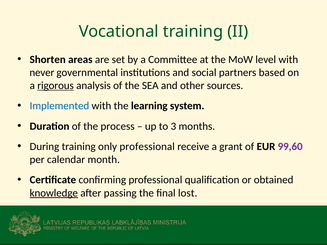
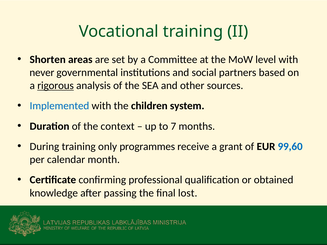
learning: learning -> children
process: process -> context
3: 3 -> 7
only professional: professional -> programmes
99,60 colour: purple -> blue
knowledge underline: present -> none
